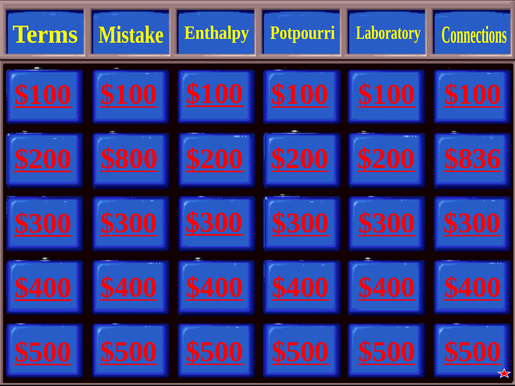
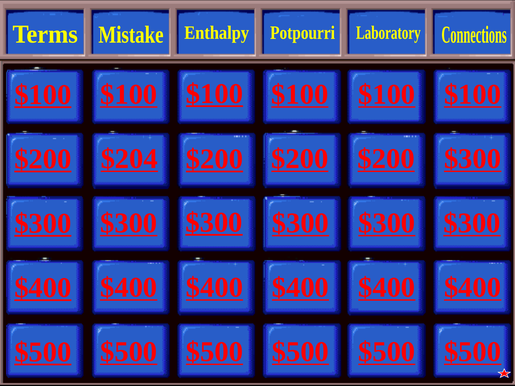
$800: $800 -> $204
$836 at (473, 159): $836 -> $300
